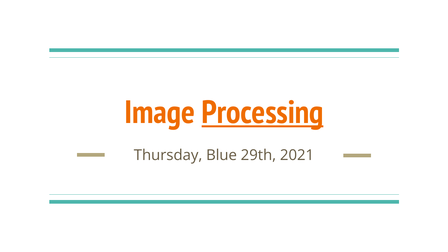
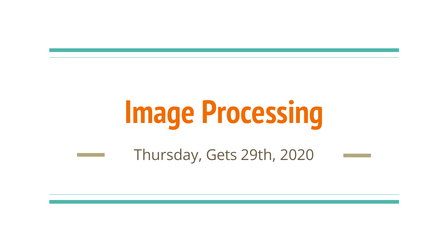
Processing underline: present -> none
Blue: Blue -> Gets
2021: 2021 -> 2020
